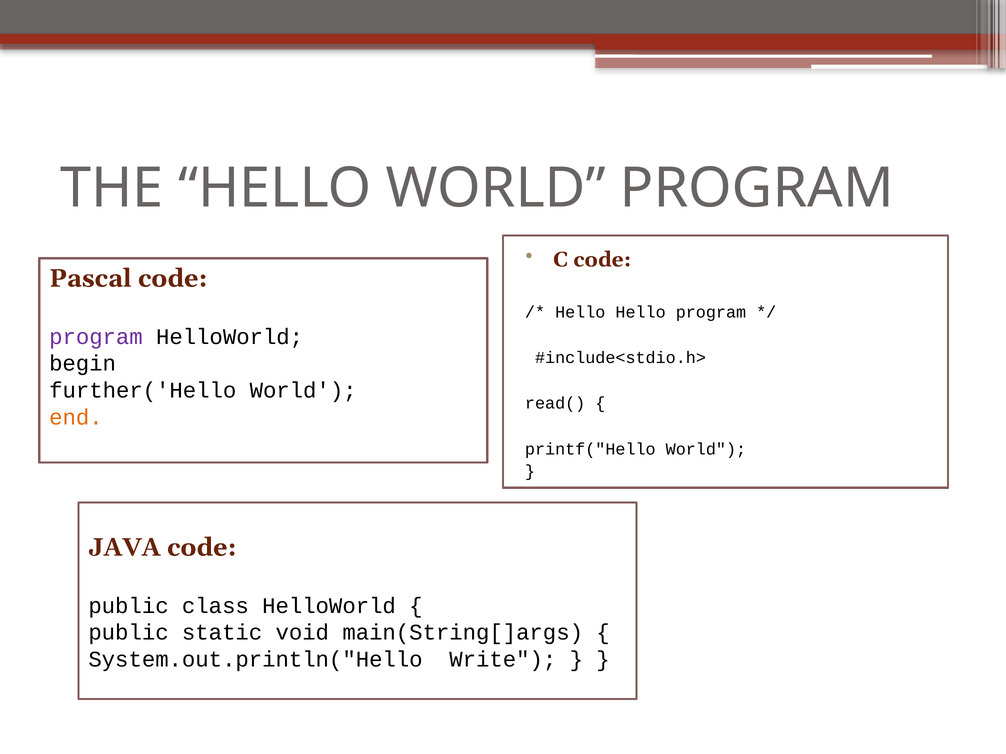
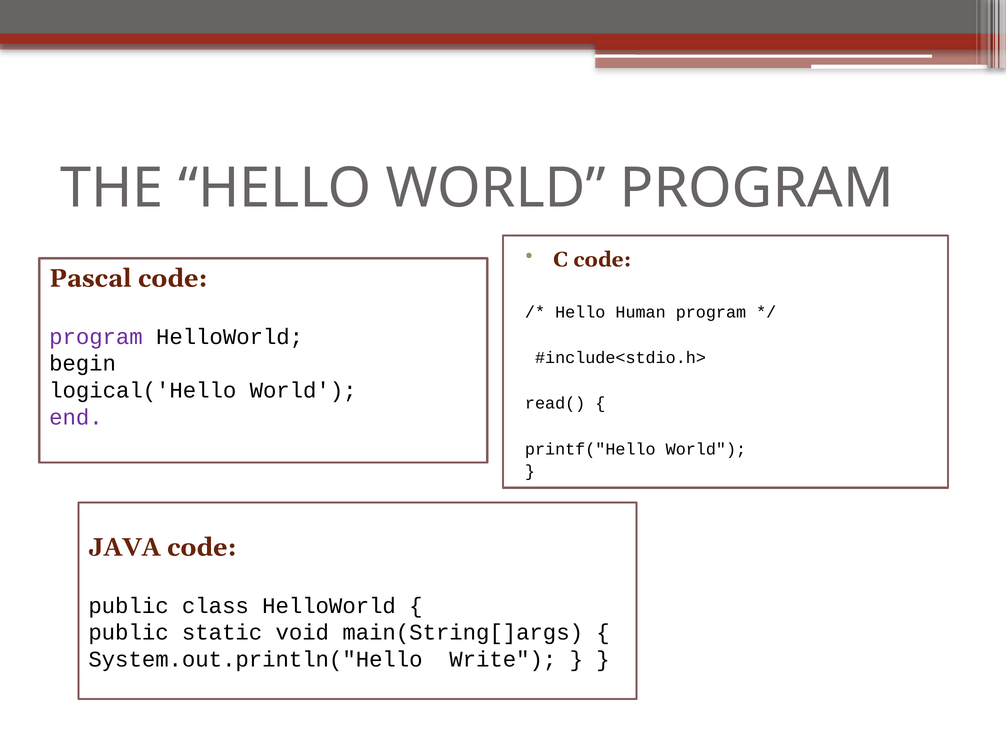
Hello Hello: Hello -> Human
further('Hello: further('Hello -> logical('Hello
end colour: orange -> purple
